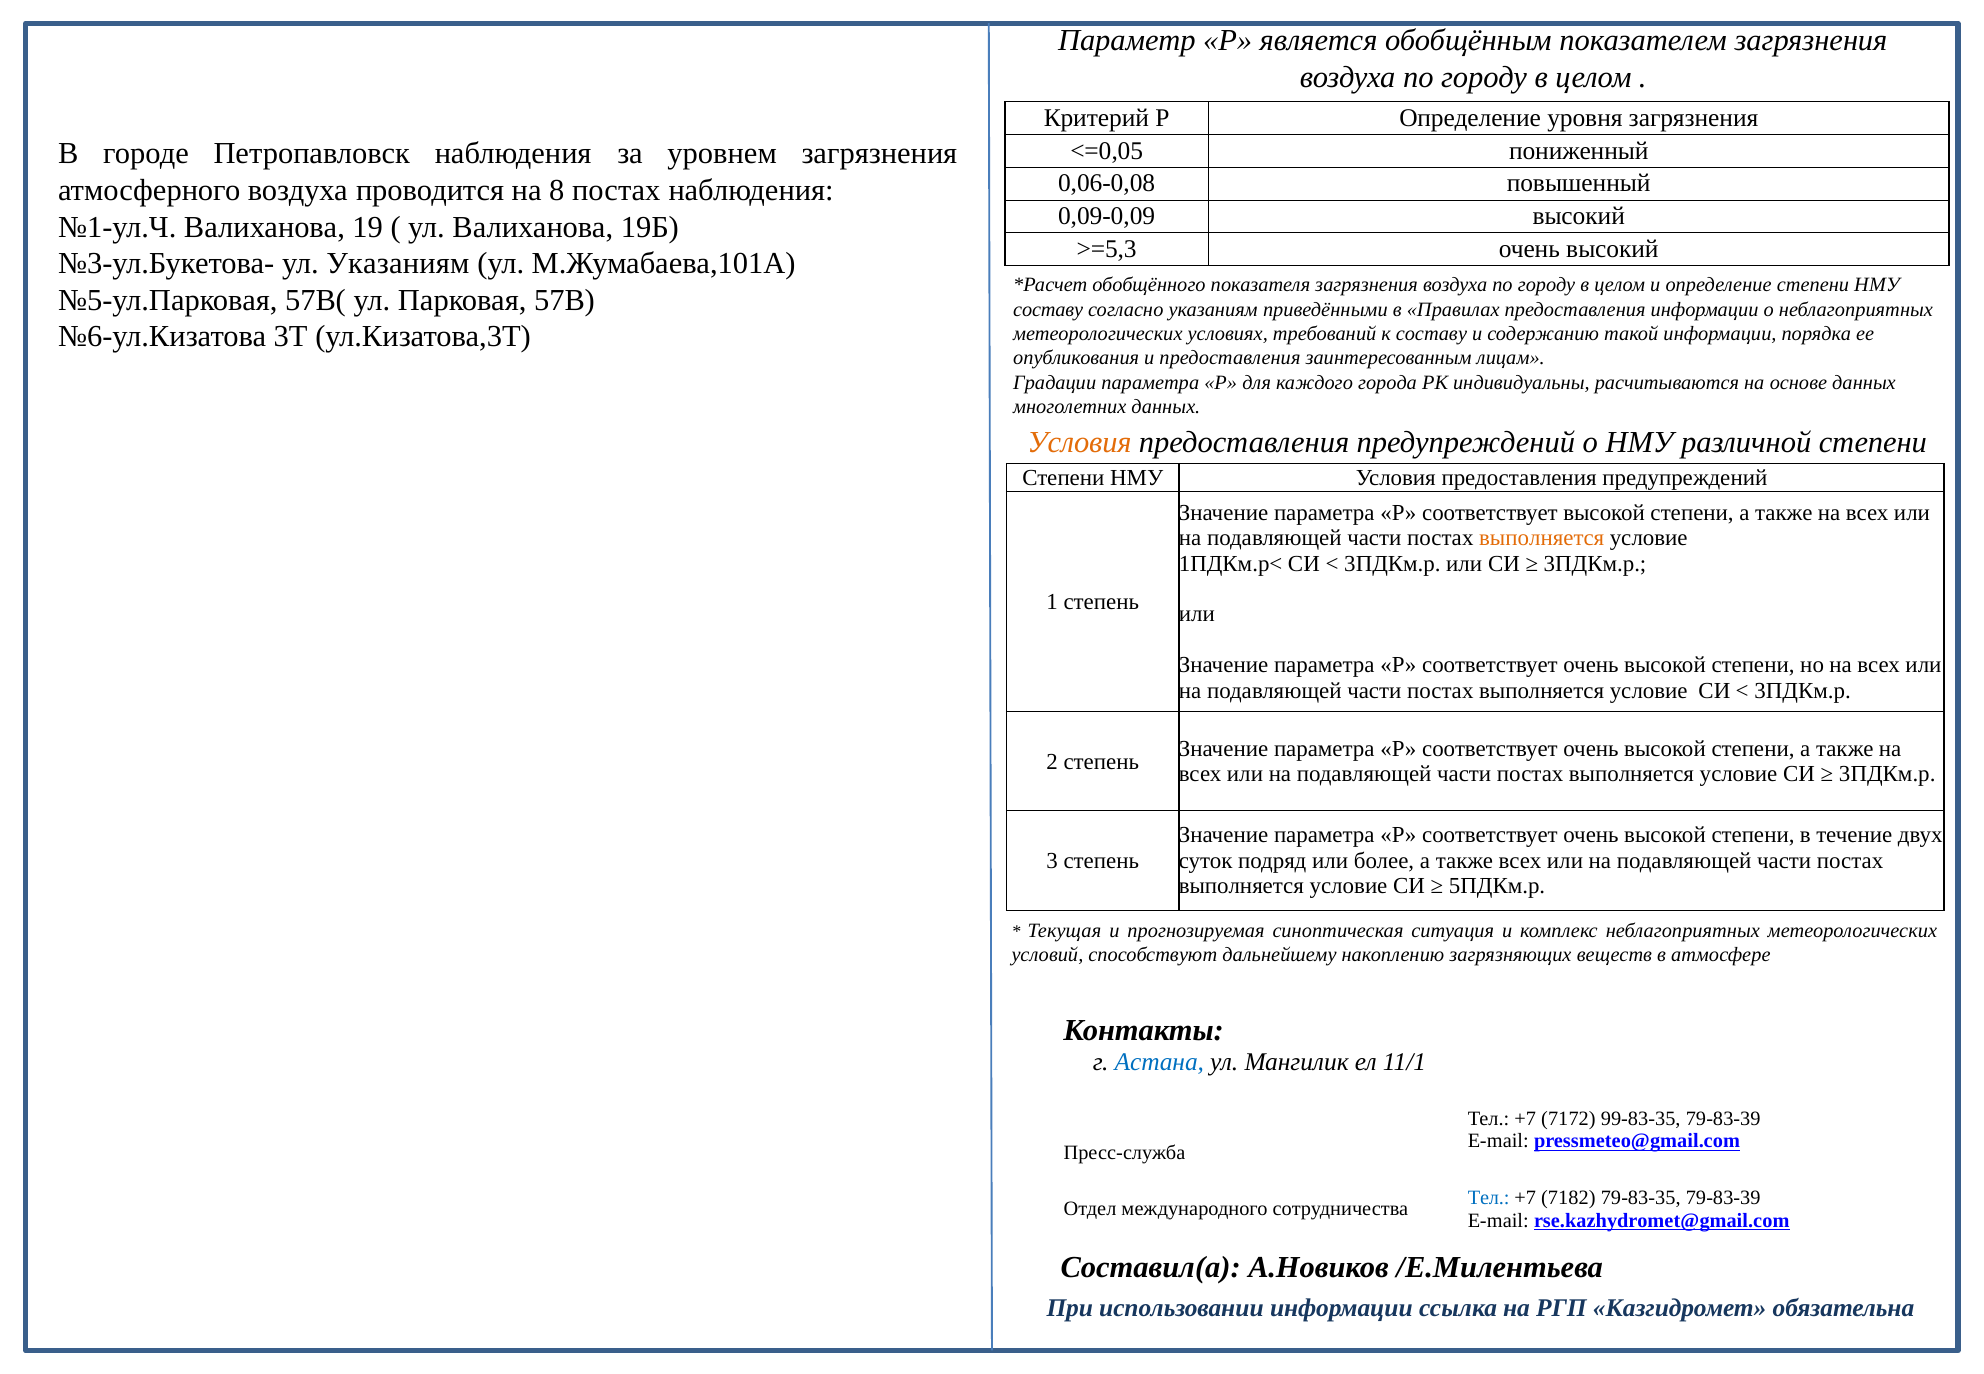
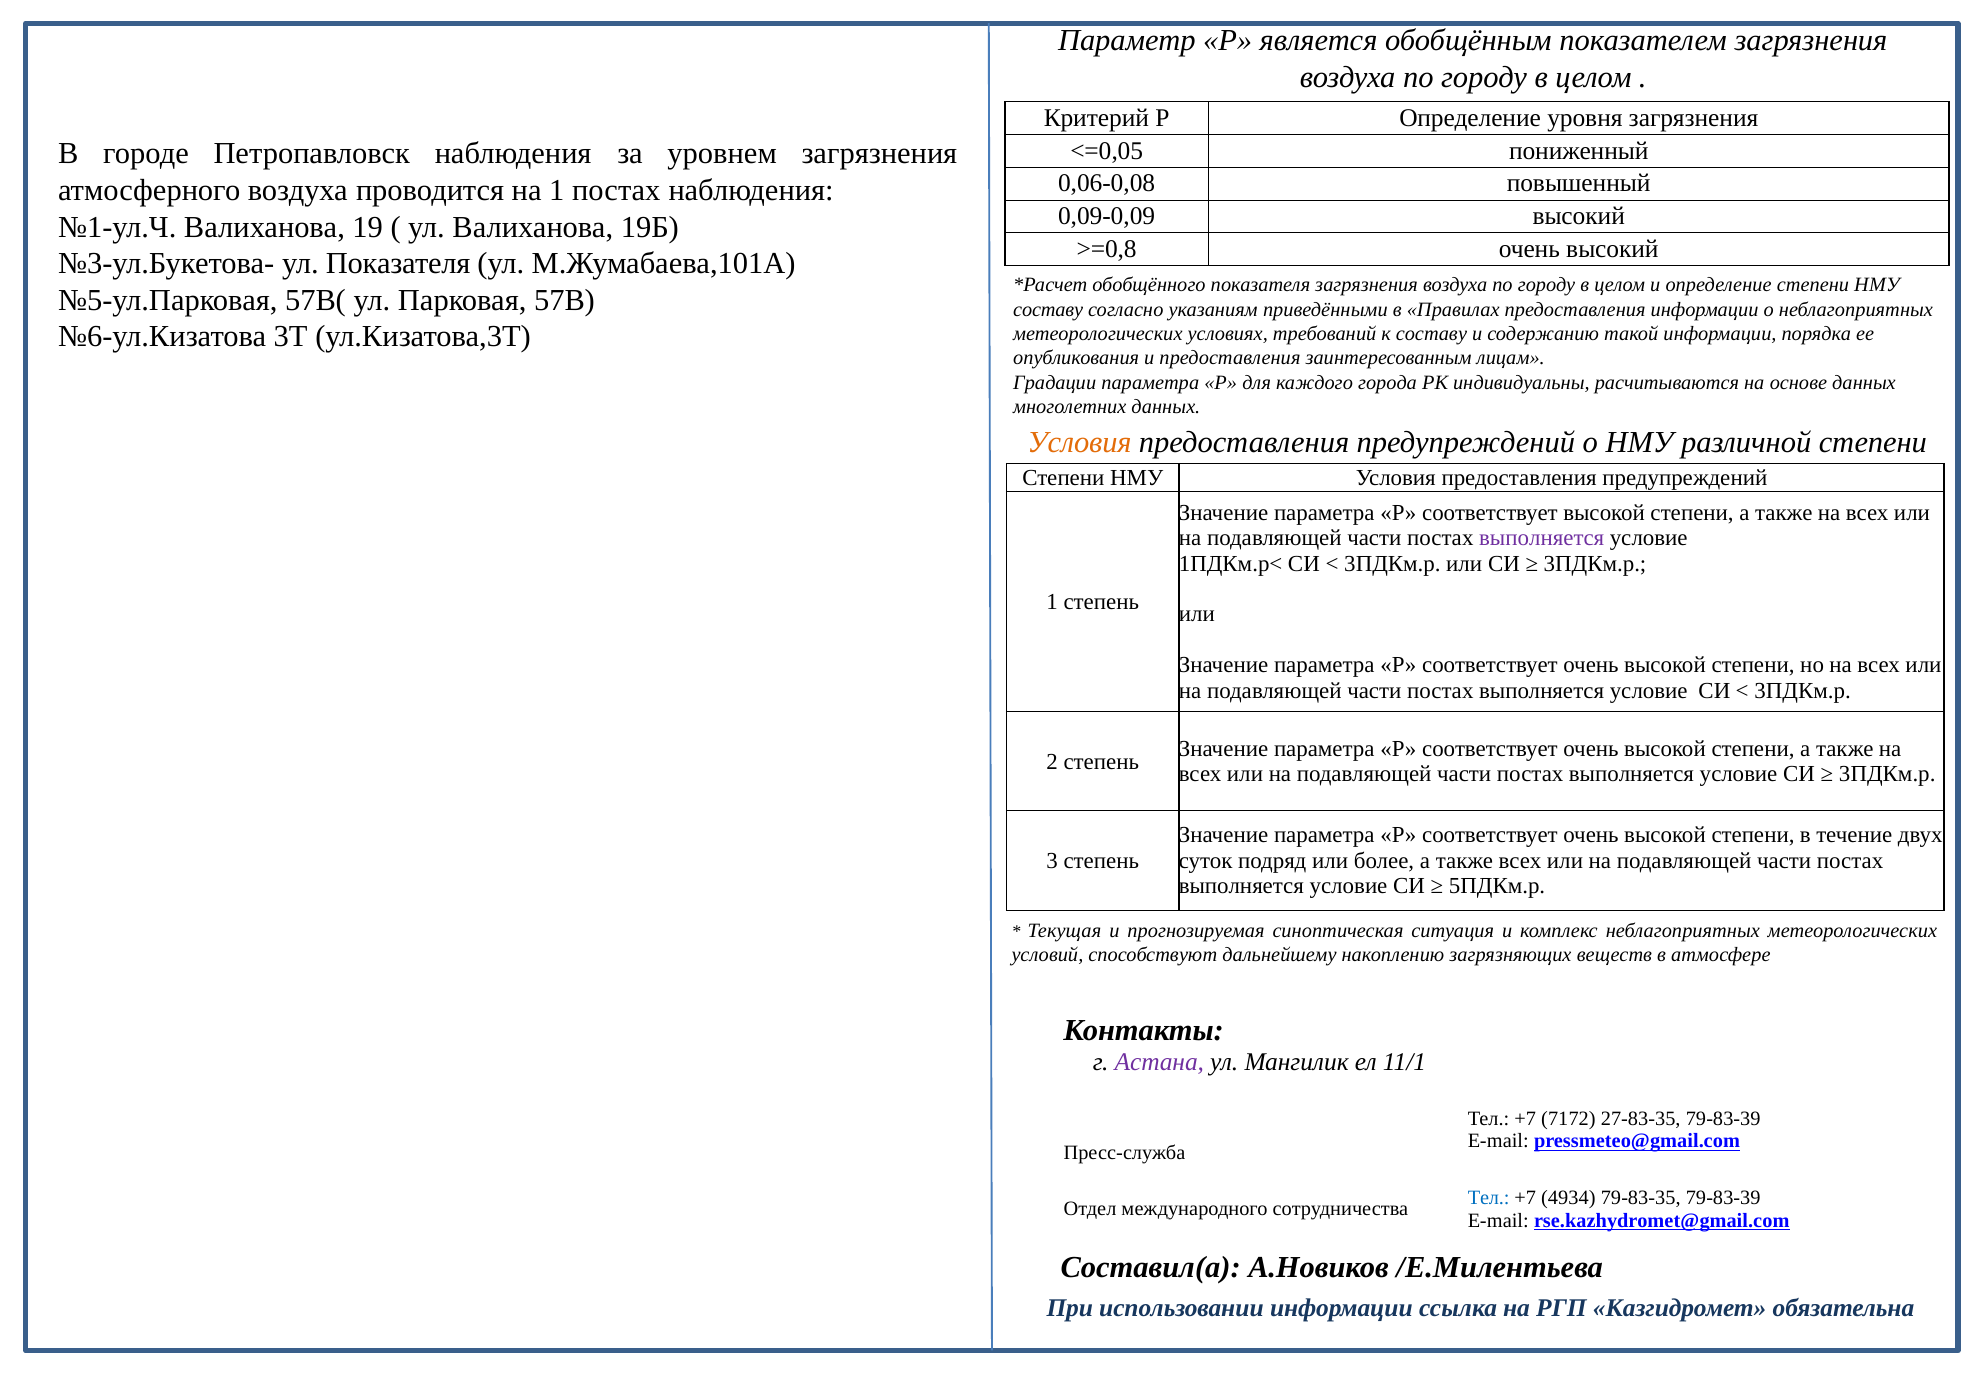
на 8: 8 -> 1
>=5,3: >=5,3 -> >=0,8
ул Указаниям: Указаниям -> Показателя
выполняется at (1542, 538) colour: orange -> purple
Астана colour: blue -> purple
99-83-35: 99-83-35 -> 27-83-35
7182: 7182 -> 4934
